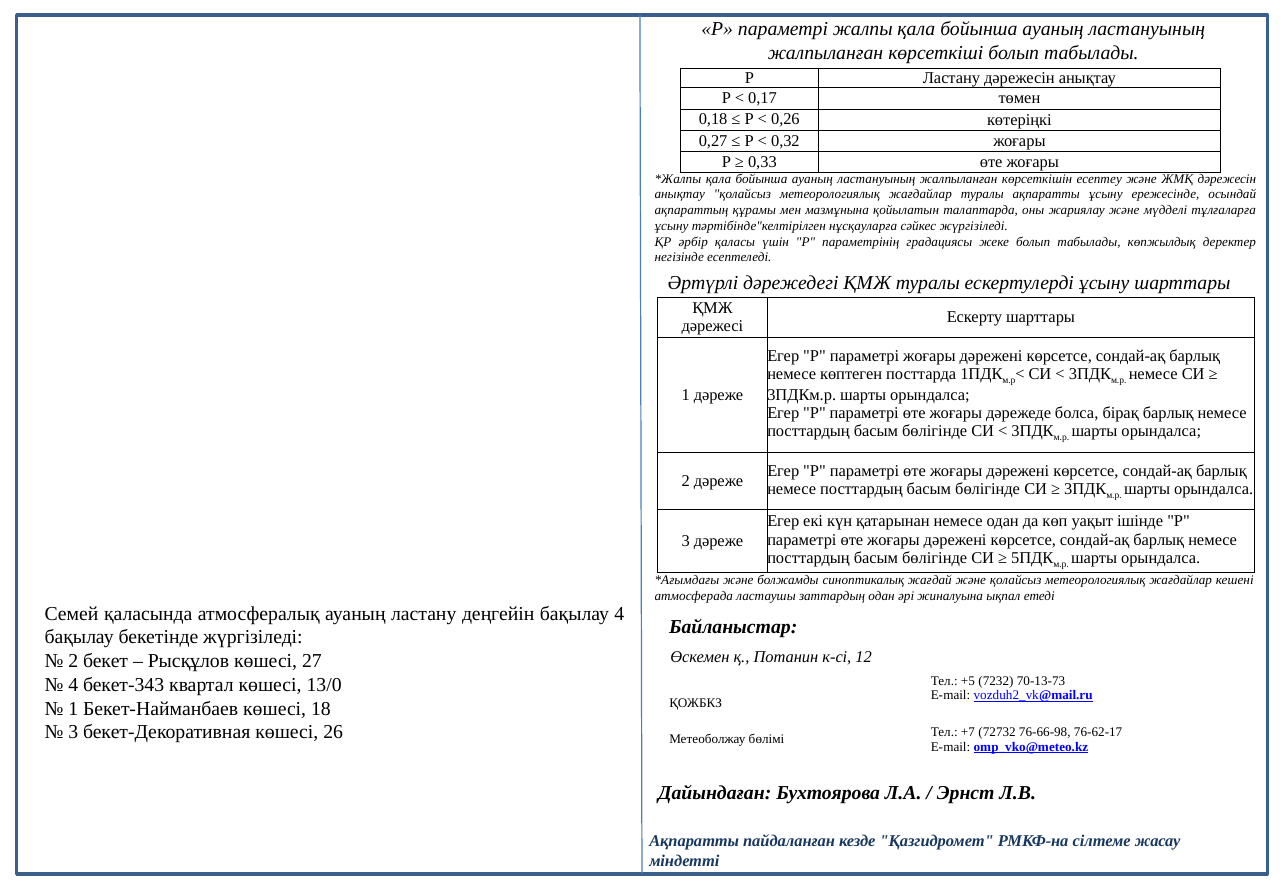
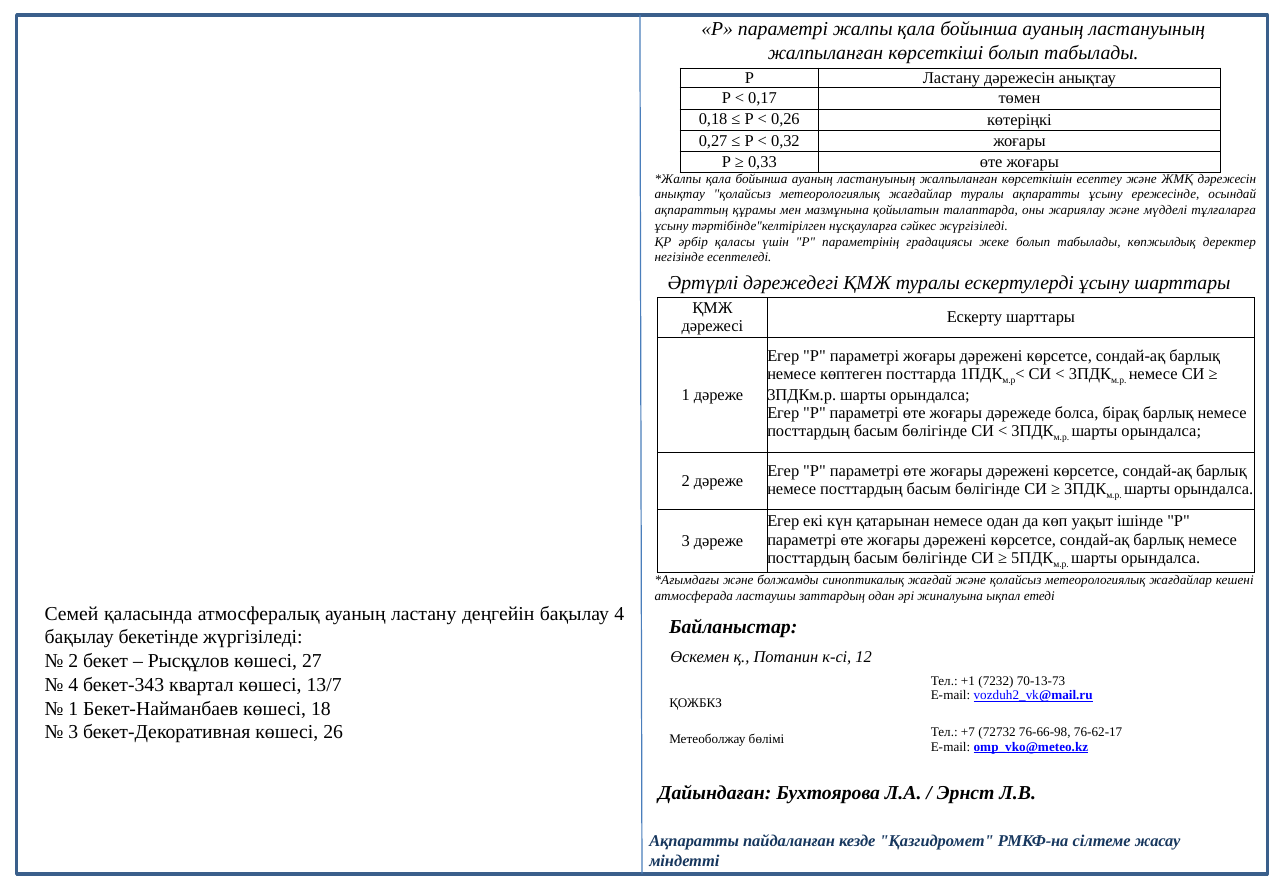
+5: +5 -> +1
13/0: 13/0 -> 13/7
